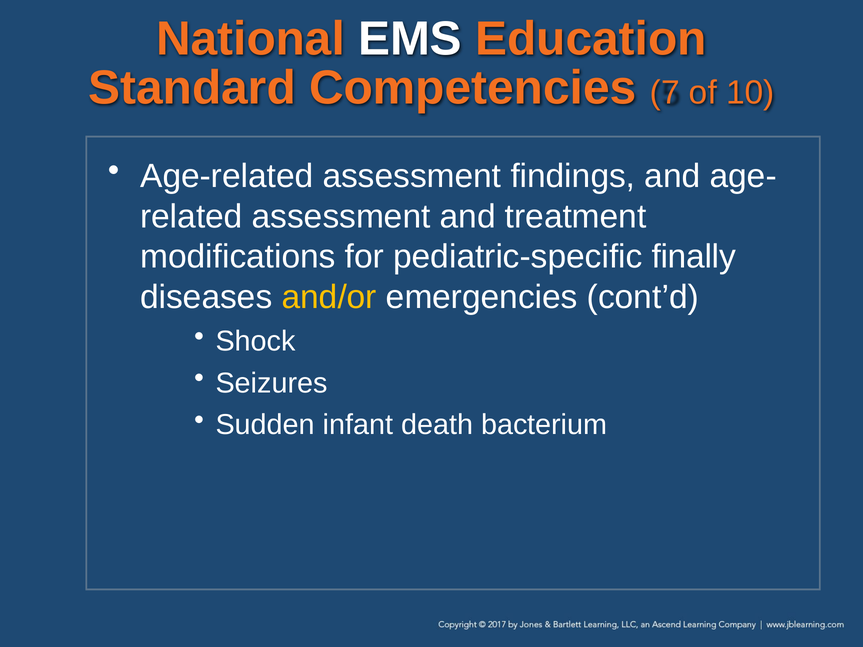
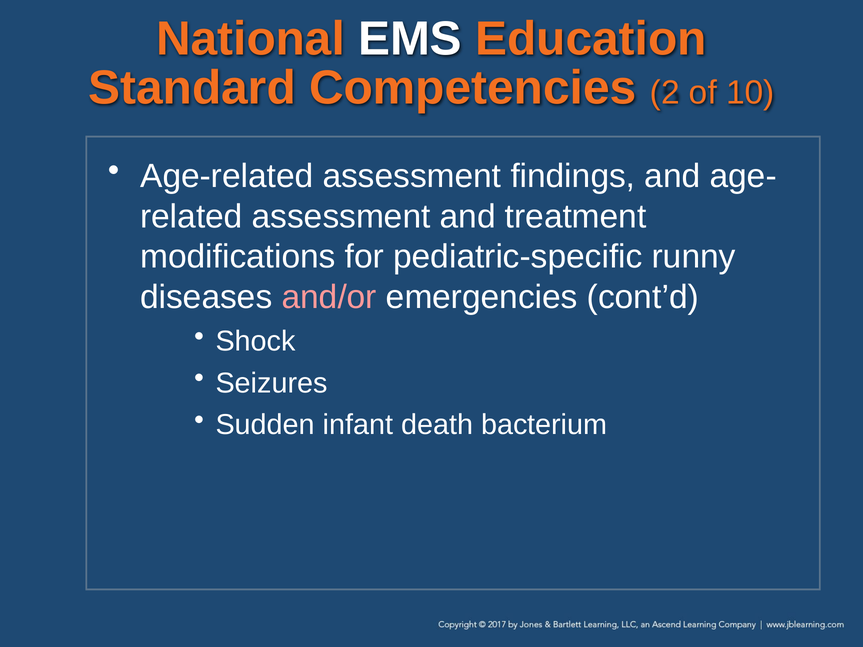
7: 7 -> 2
finally: finally -> runny
and/or colour: yellow -> pink
